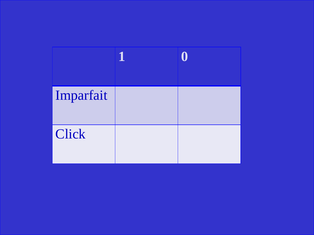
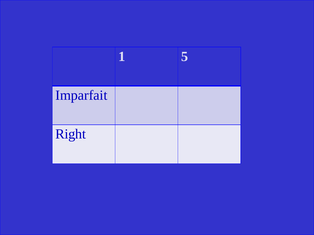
0: 0 -> 5
Click: Click -> Right
